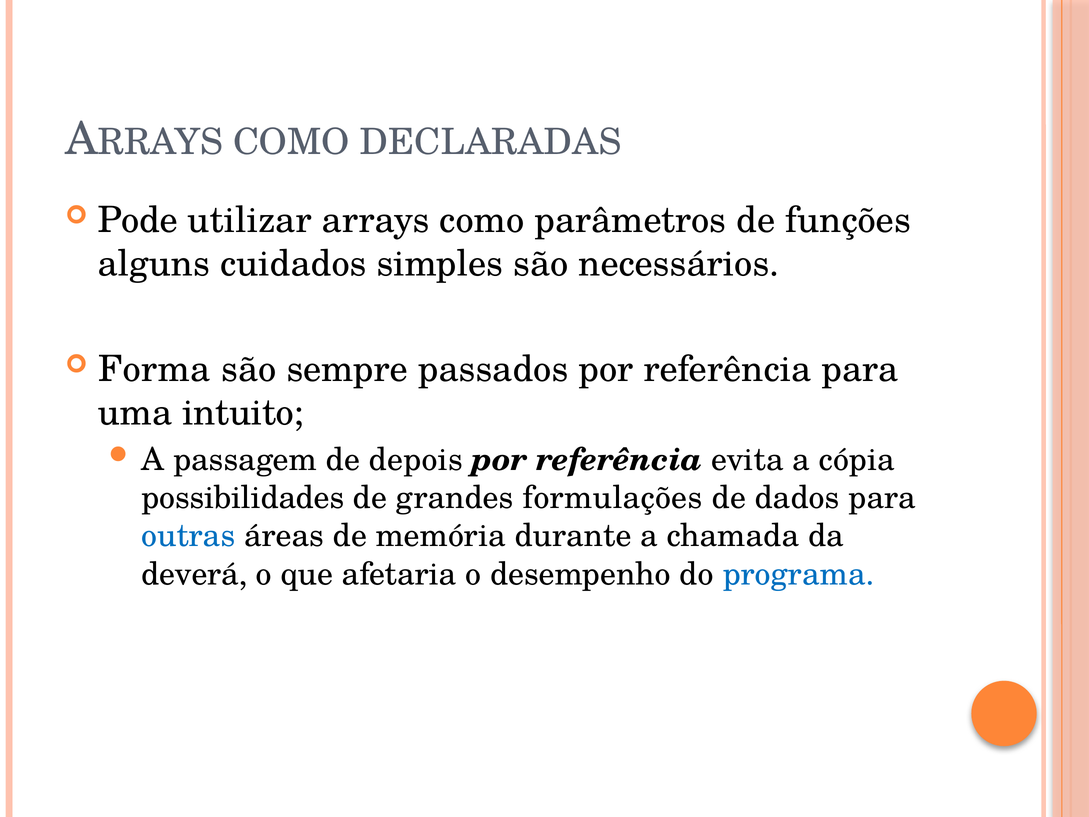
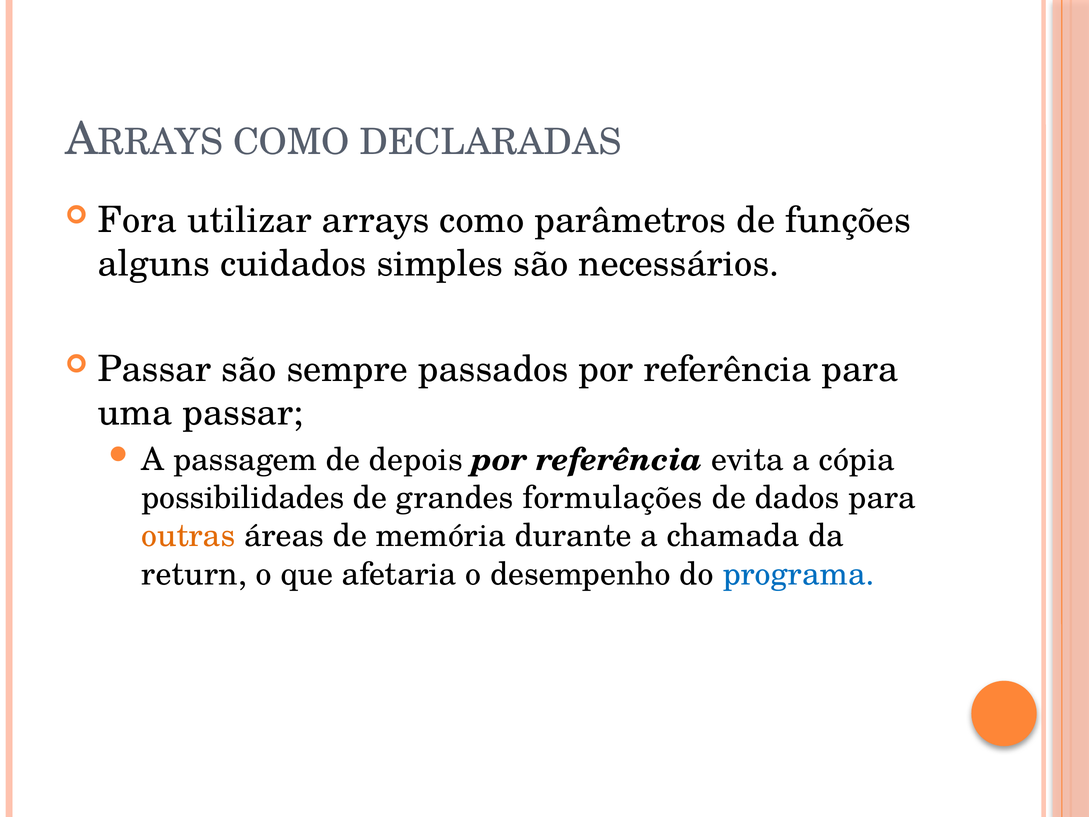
Pode: Pode -> Fora
Forma at (154, 369): Forma -> Passar
uma intuito: intuito -> passar
outras colour: blue -> orange
deverá: deverá -> return
